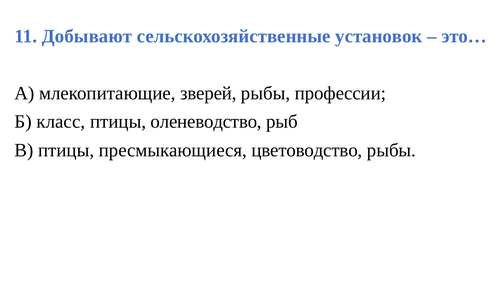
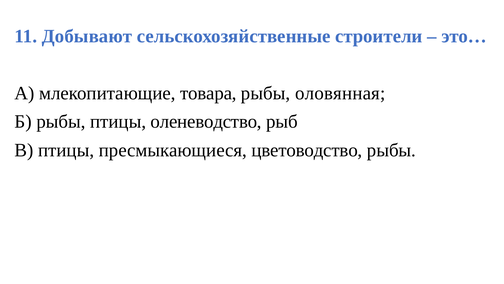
установок: установок -> строители
зверей: зверей -> товара
профессии: профессии -> оловянная
Б класс: класс -> рыбы
